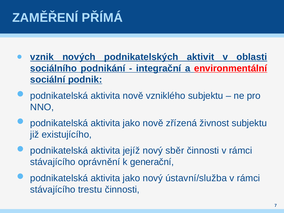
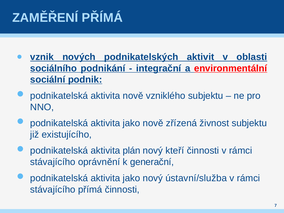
jejíž: jejíž -> plán
sběr: sběr -> kteří
stávajícího trestu: trestu -> přímá
